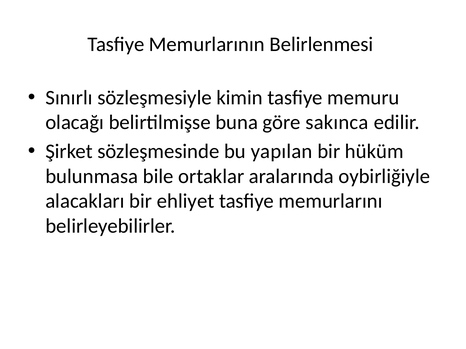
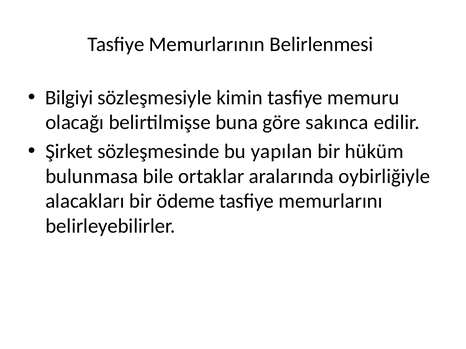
Sınırlı: Sınırlı -> Bilgiyi
ehliyet: ehliyet -> ödeme
